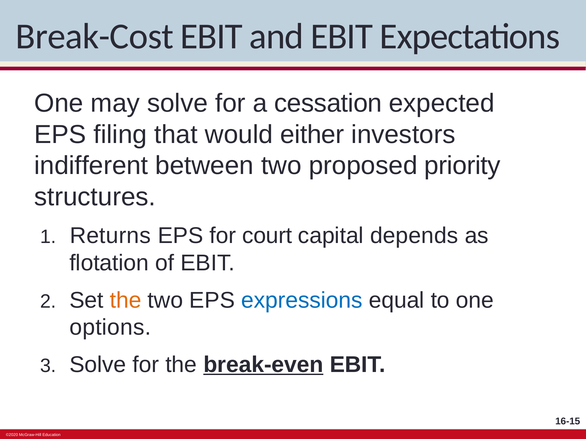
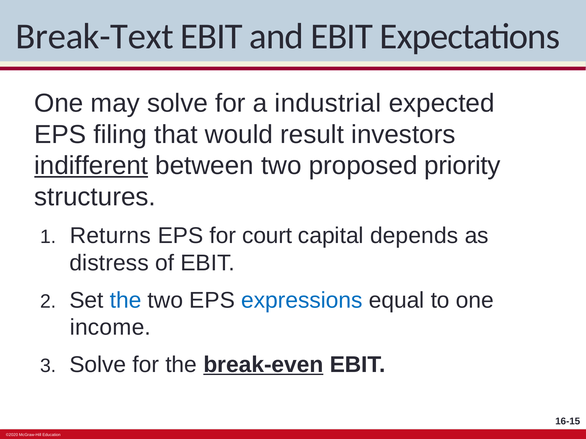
Break-Cost: Break-Cost -> Break-Text
cessation: cessation -> industrial
either: either -> result
indifferent underline: none -> present
flotation: flotation -> distress
the at (126, 300) colour: orange -> blue
options: options -> income
